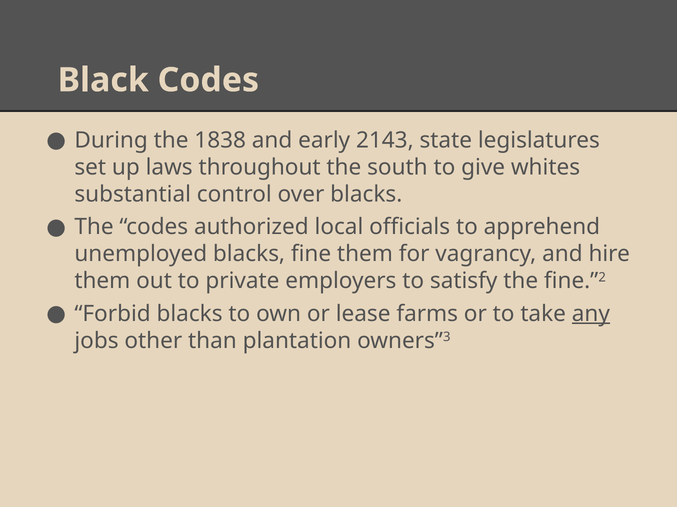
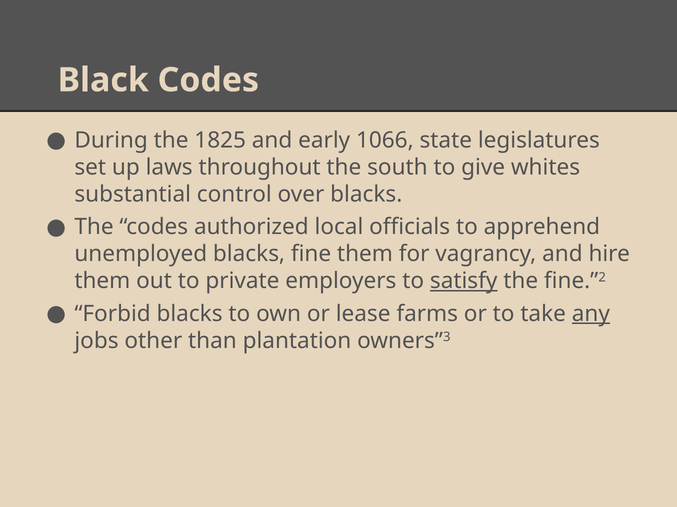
1838: 1838 -> 1825
2143: 2143 -> 1066
satisfy underline: none -> present
